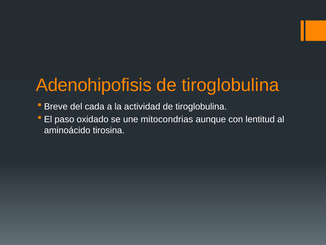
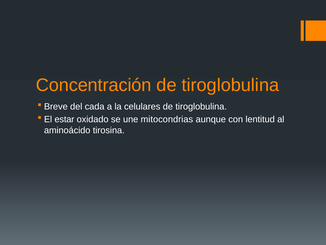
Adenohipofisis: Adenohipofisis -> Concentración
actividad: actividad -> celulares
paso: paso -> estar
